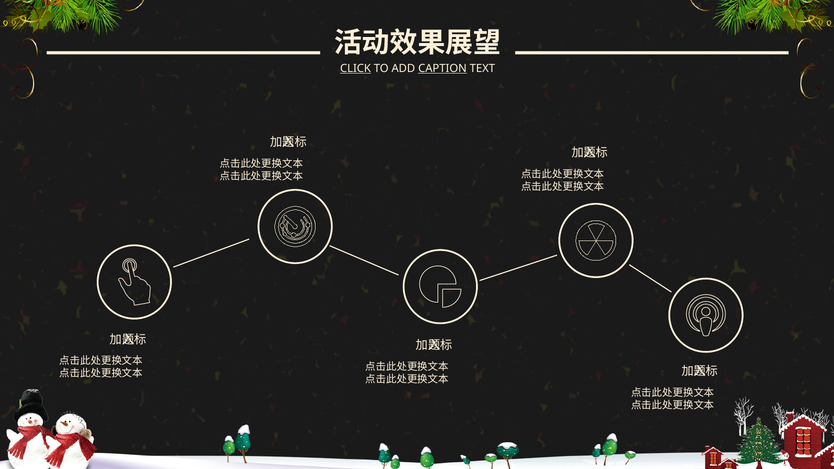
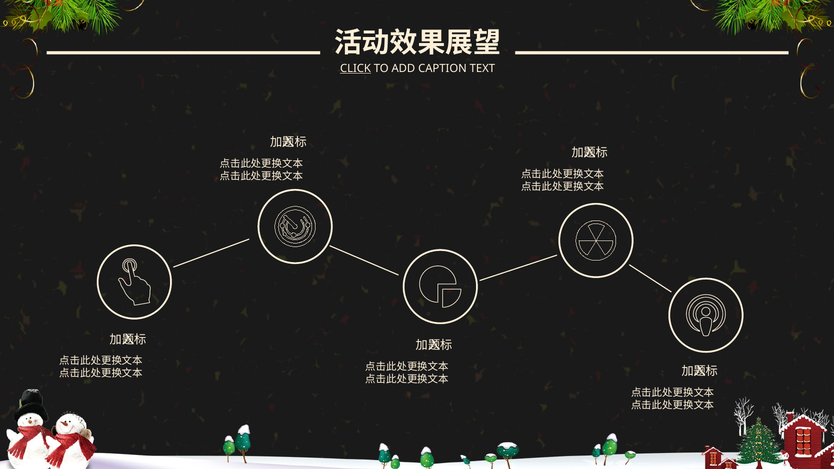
CAPTION underline: present -> none
